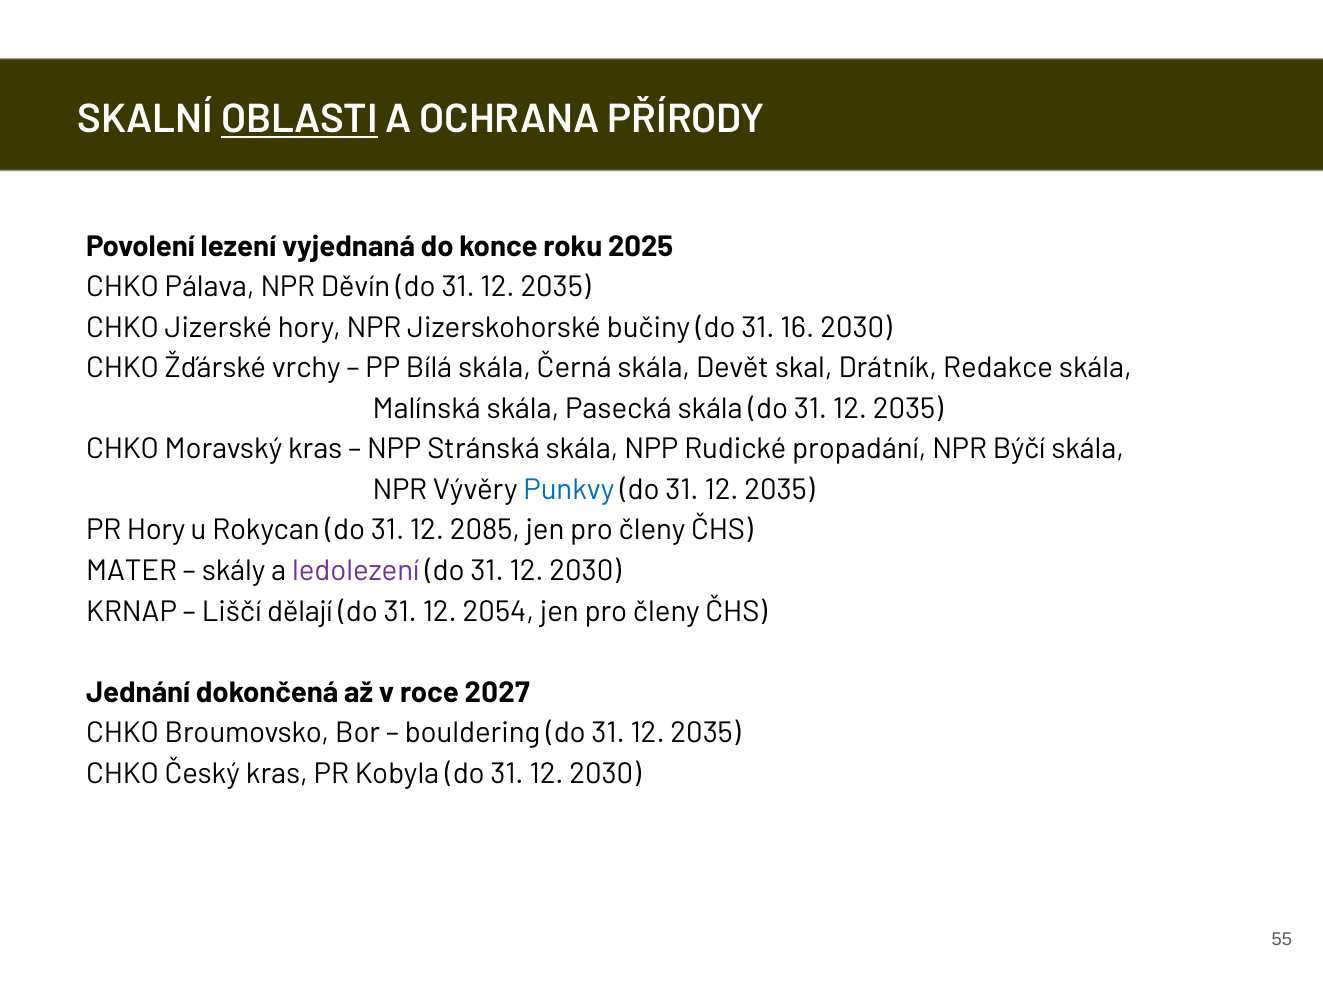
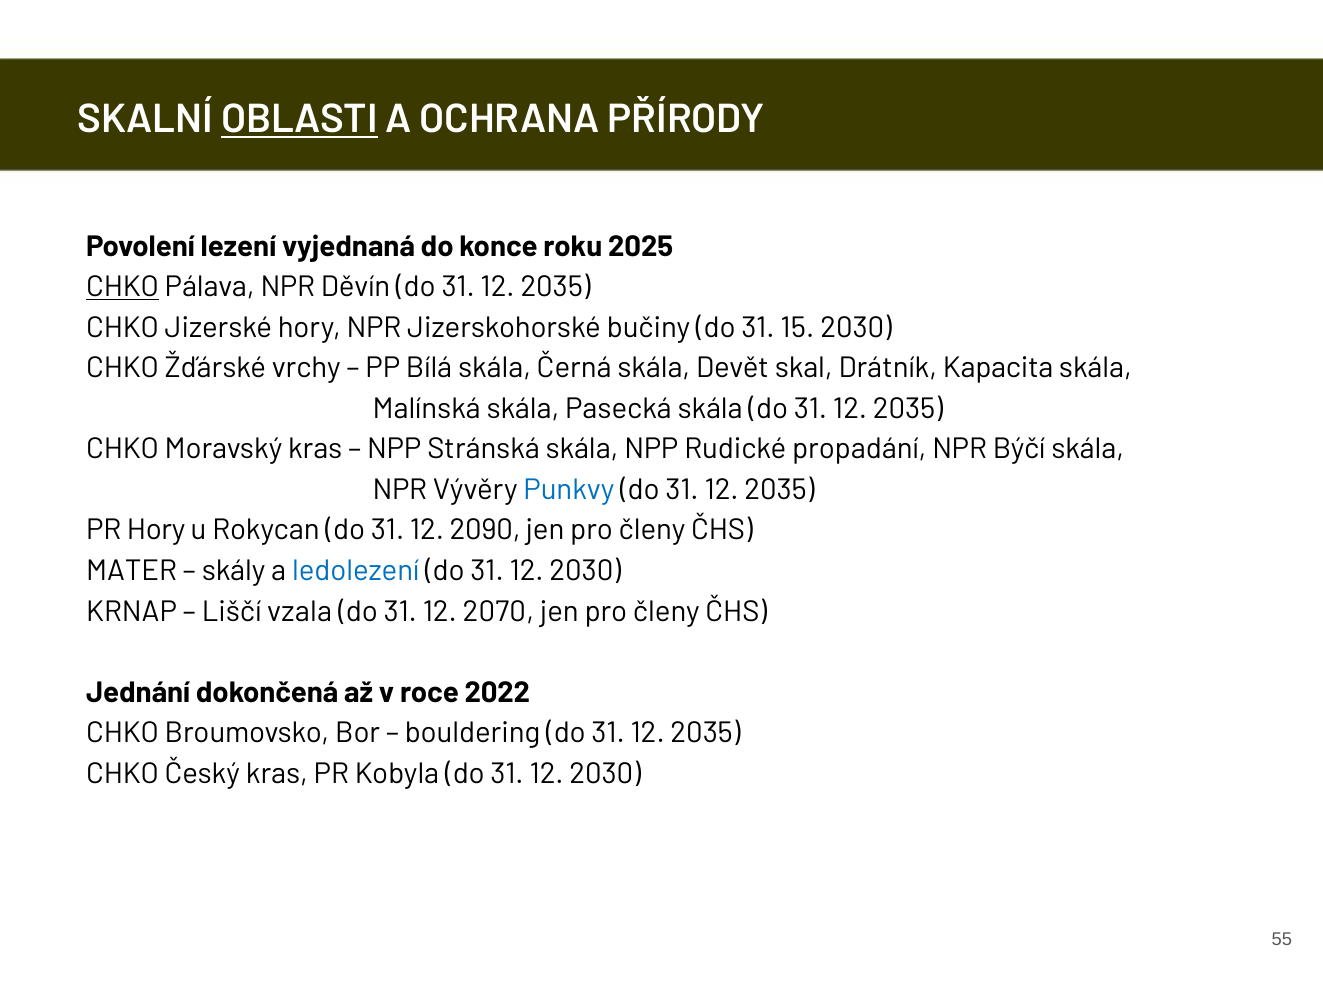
CHKO at (123, 287) underline: none -> present
16: 16 -> 15
Redakce: Redakce -> Kapacita
2085: 2085 -> 2090
ledolezení colour: purple -> blue
dělají: dělají -> vzala
2054: 2054 -> 2070
2027: 2027 -> 2022
